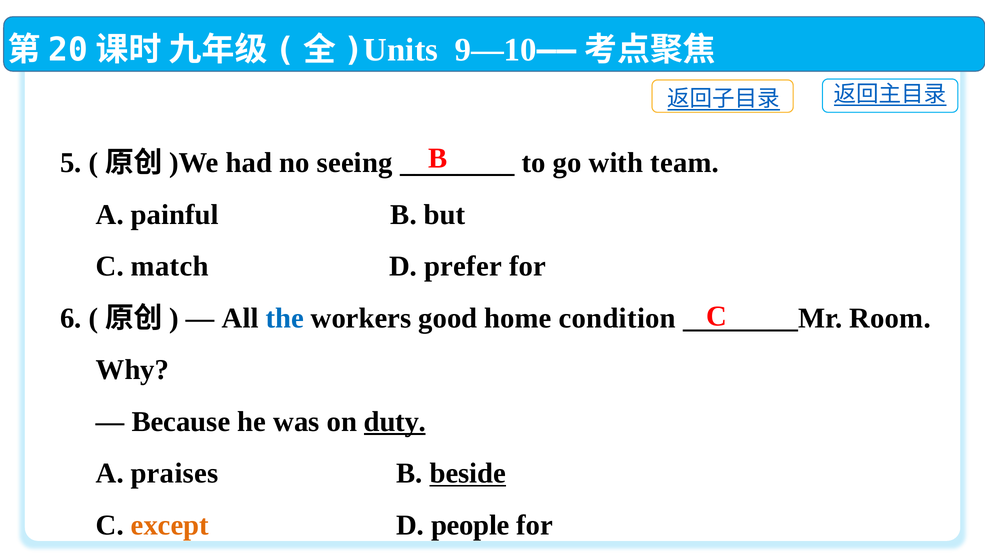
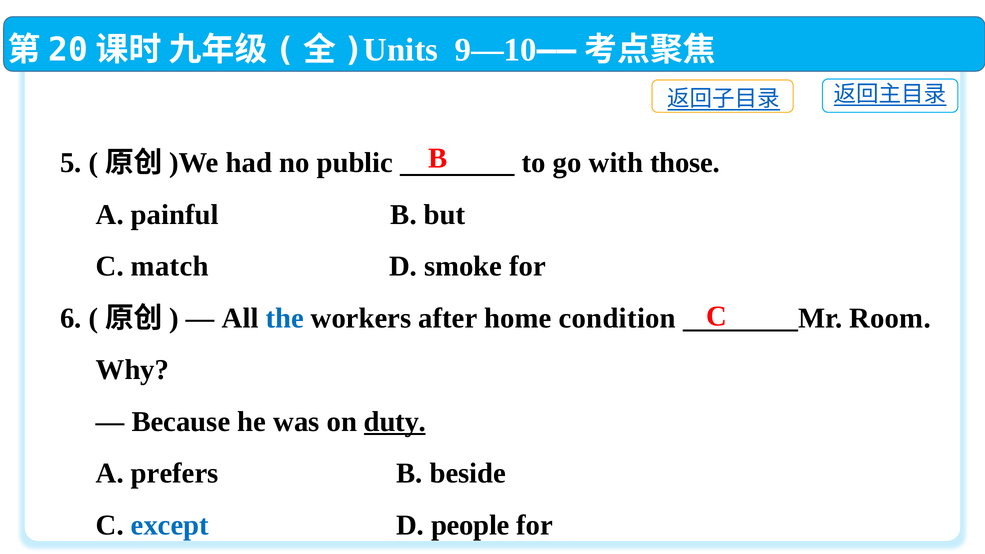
seeing: seeing -> public
team: team -> those
prefer: prefer -> smoke
good: good -> after
praises: praises -> prefers
beside underline: present -> none
except colour: orange -> blue
